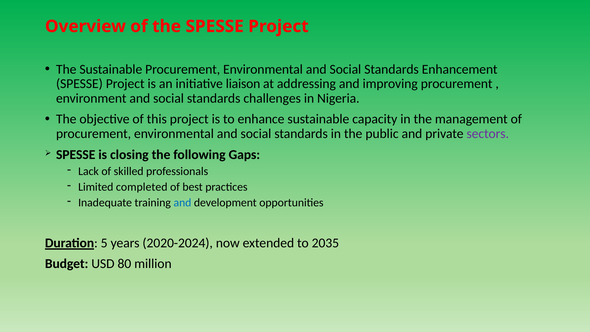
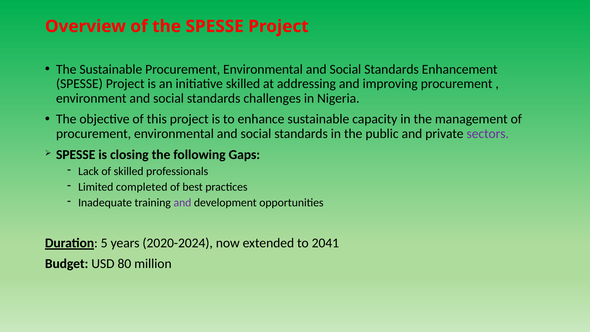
initiative liaison: liaison -> skilled
and at (182, 203) colour: blue -> purple
2035: 2035 -> 2041
